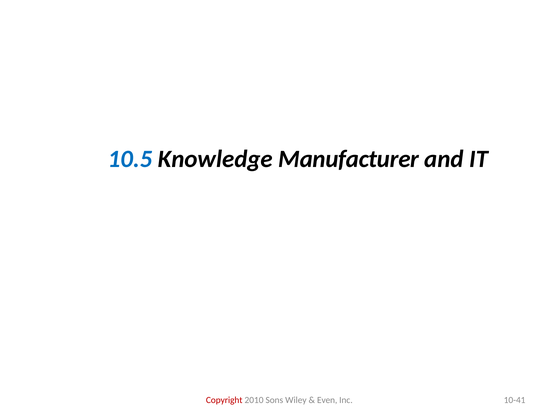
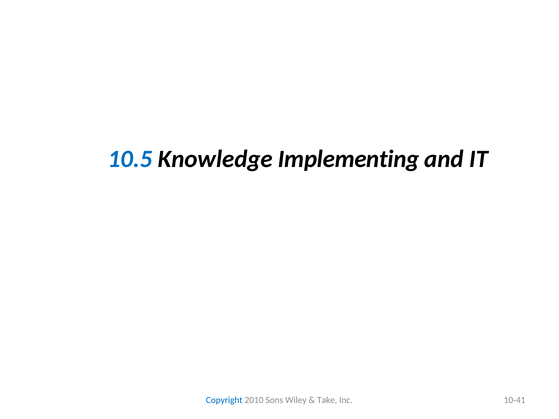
Manufacturer: Manufacturer -> Implementing
Copyright colour: red -> blue
Even: Even -> Take
